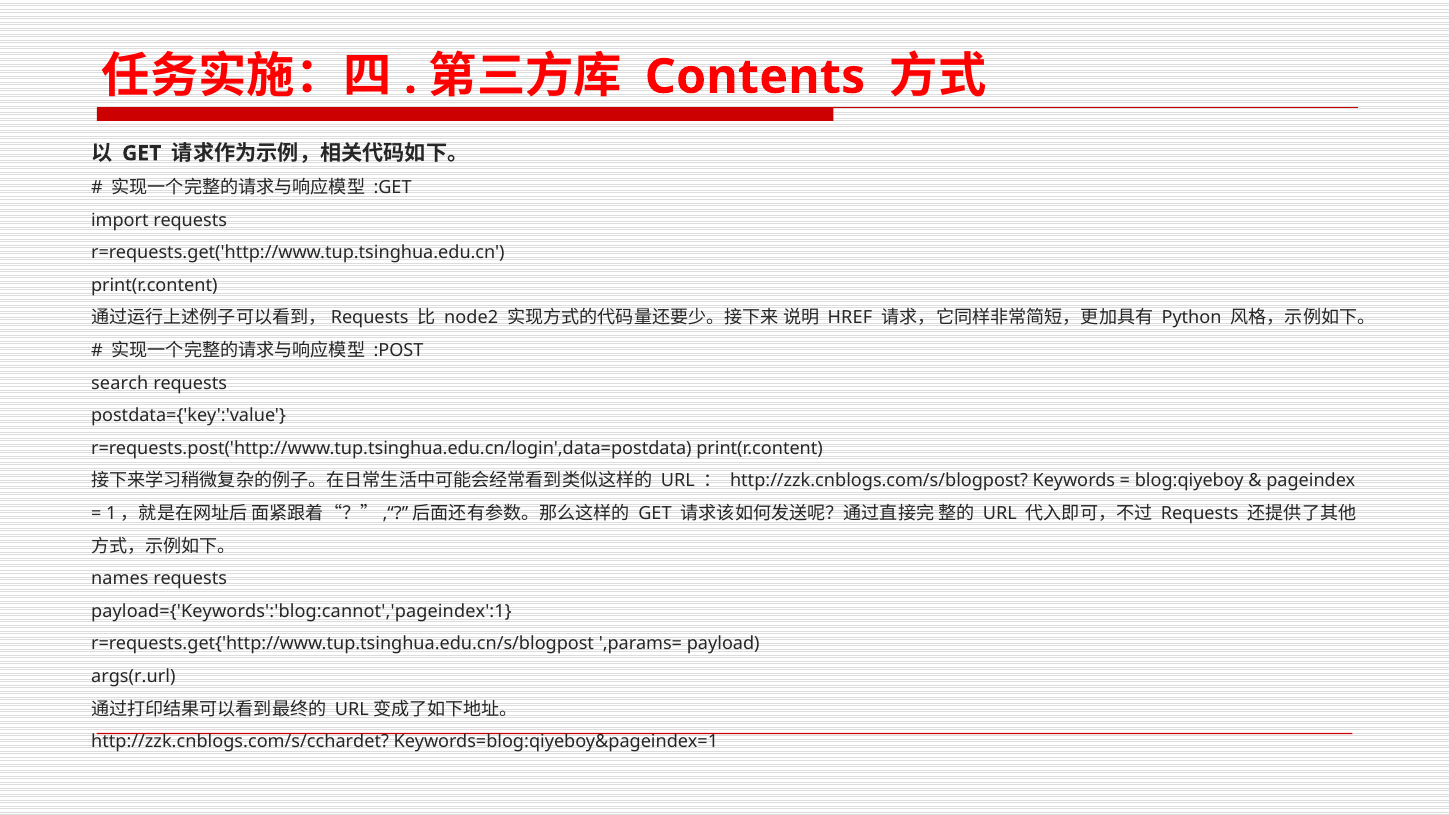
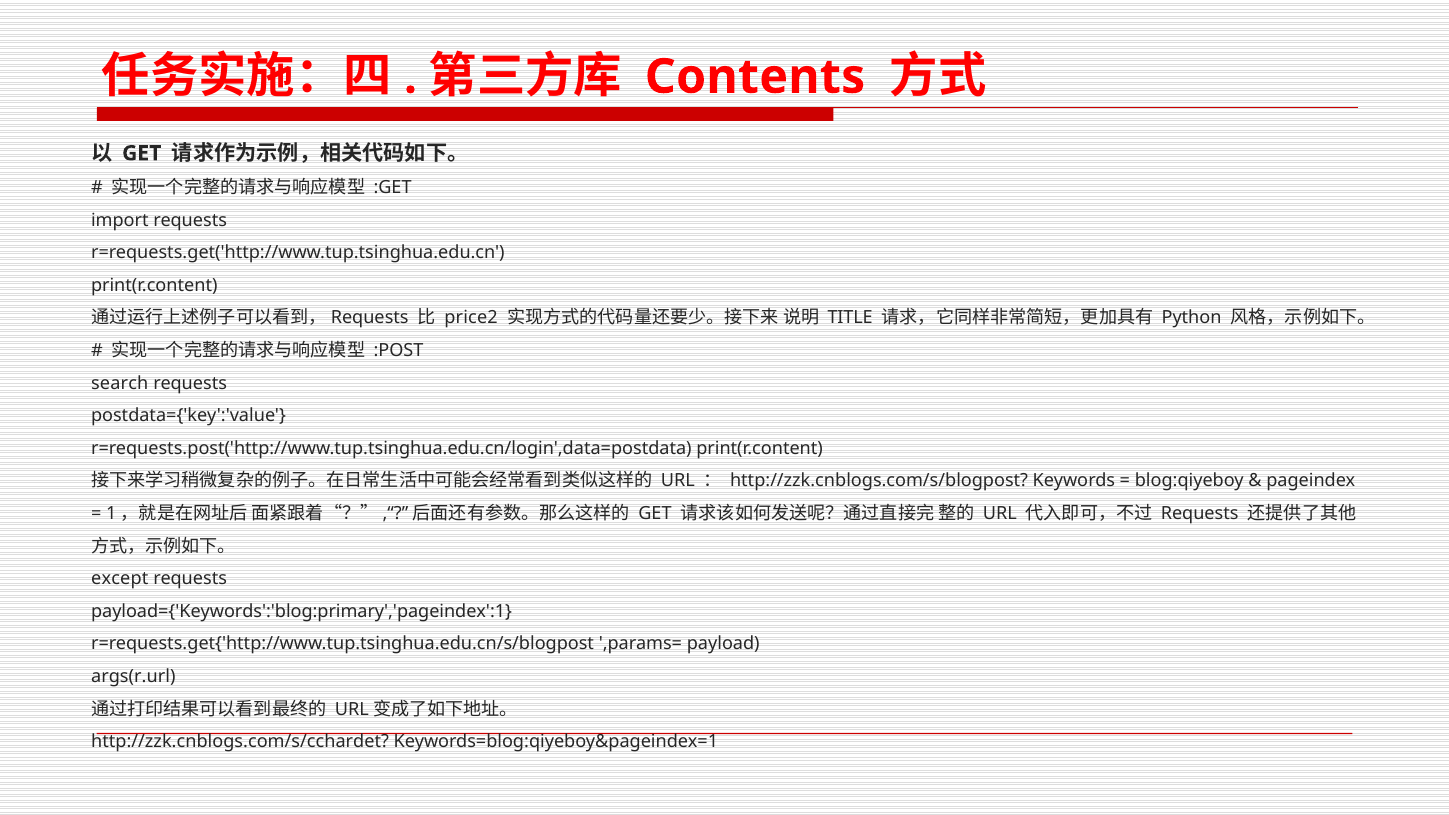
node2: node2 -> price2
HREF: HREF -> TITLE
names: names -> except
payload={'Keywords':'blog:cannot','pageindex':1: payload={'Keywords':'blog:cannot','pageindex':1 -> payload={'Keywords':'blog:primary','pageindex':1
